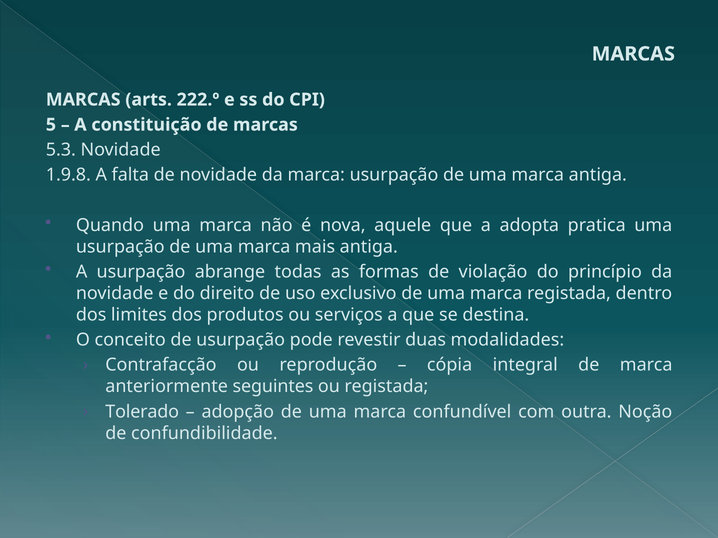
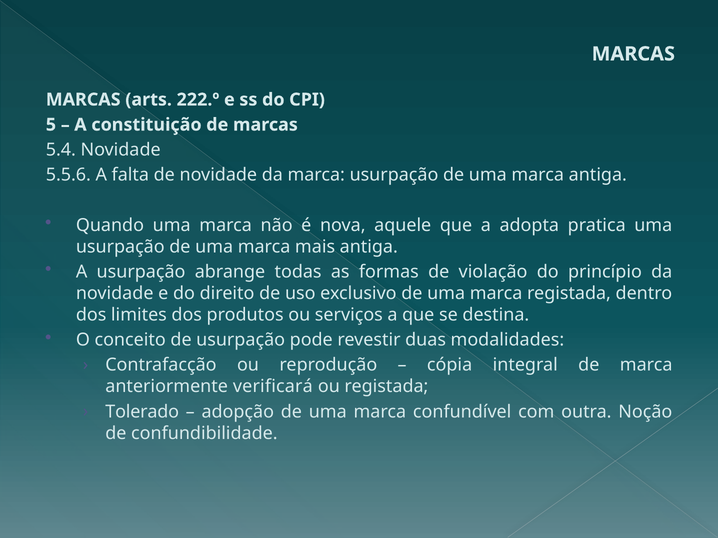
5.3: 5.3 -> 5.4
1.9.8: 1.9.8 -> 5.5.6
seguintes: seguintes -> verificará
